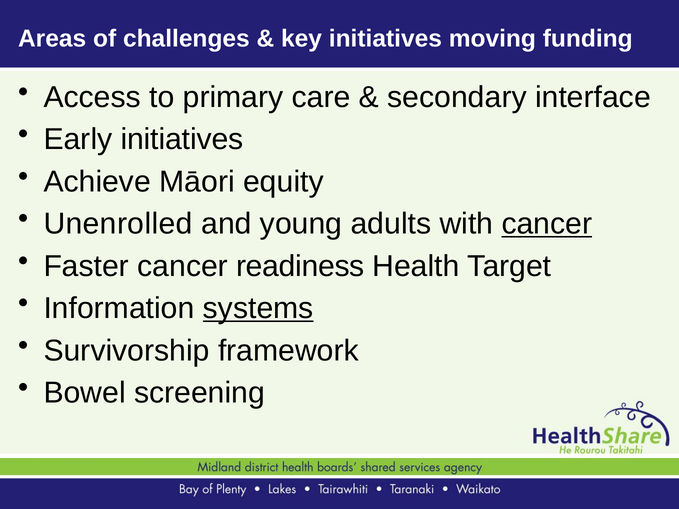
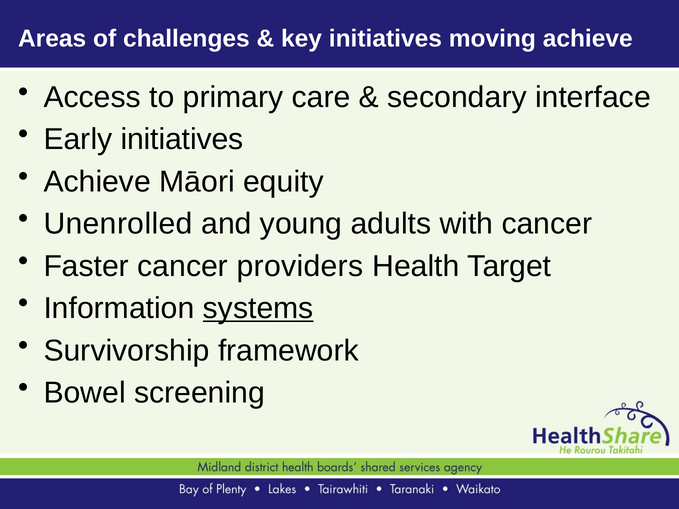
moving funding: funding -> achieve
cancer at (547, 224) underline: present -> none
readiness: readiness -> providers
